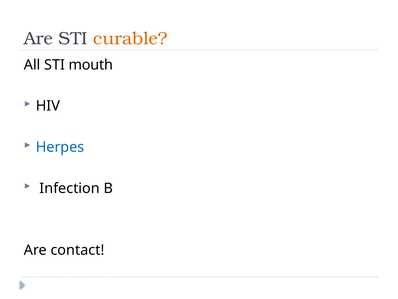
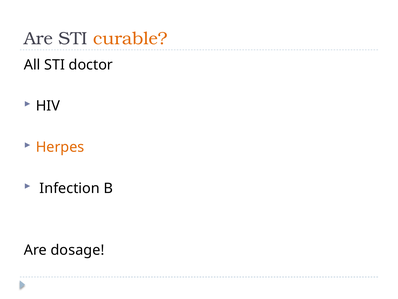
mouth: mouth -> doctor
Herpes colour: blue -> orange
contact: contact -> dosage
